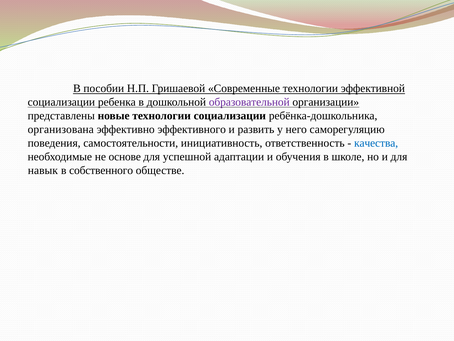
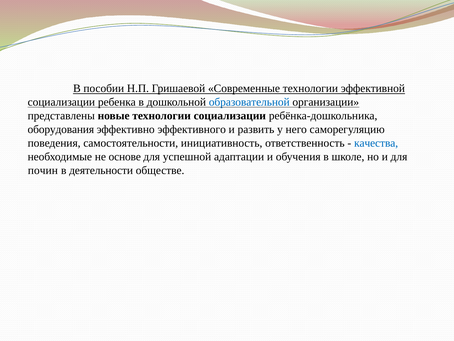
образовательной colour: purple -> blue
организована: организована -> оборудования
навык: навык -> почин
собственного: собственного -> деятельности
